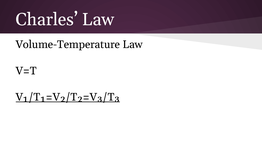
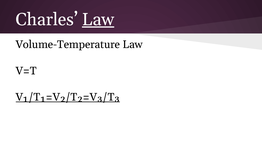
Law at (98, 19) underline: none -> present
